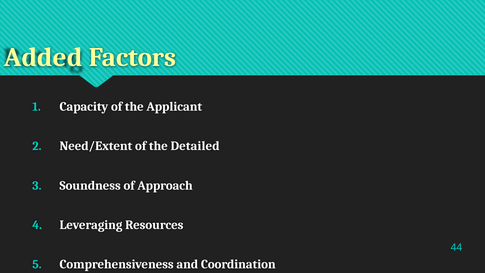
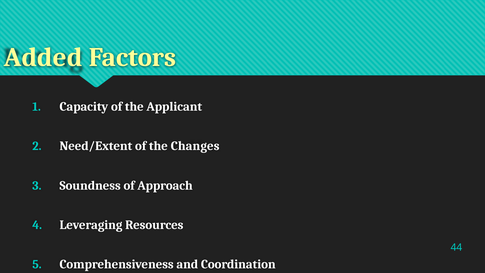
Detailed: Detailed -> Changes
